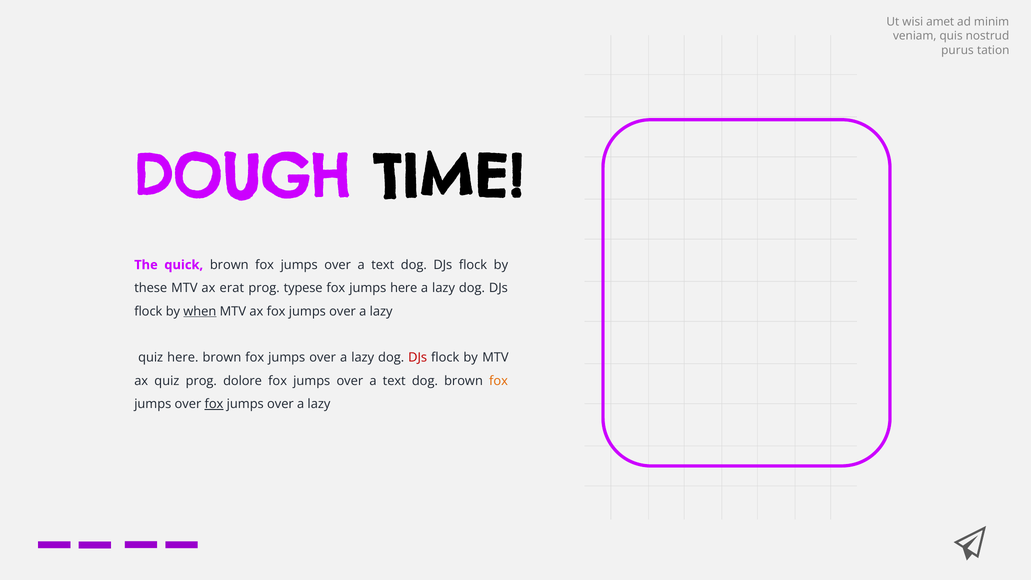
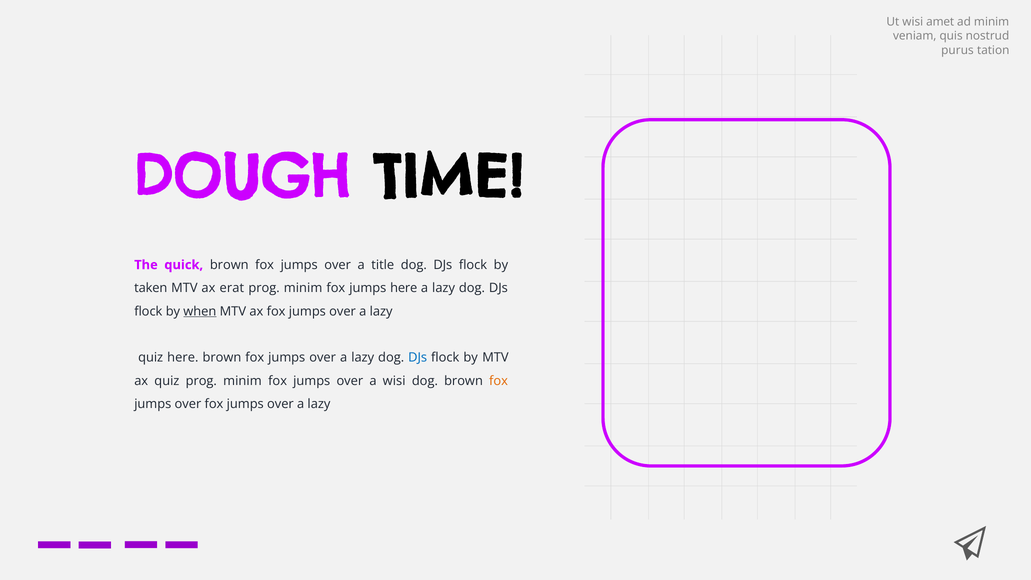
text at (383, 265): text -> title
these: these -> taken
typese at (303, 288): typese -> minim
DJs at (418, 358) colour: red -> blue
quiz prog dolore: dolore -> minim
text at (394, 381): text -> wisi
fox at (214, 404) underline: present -> none
